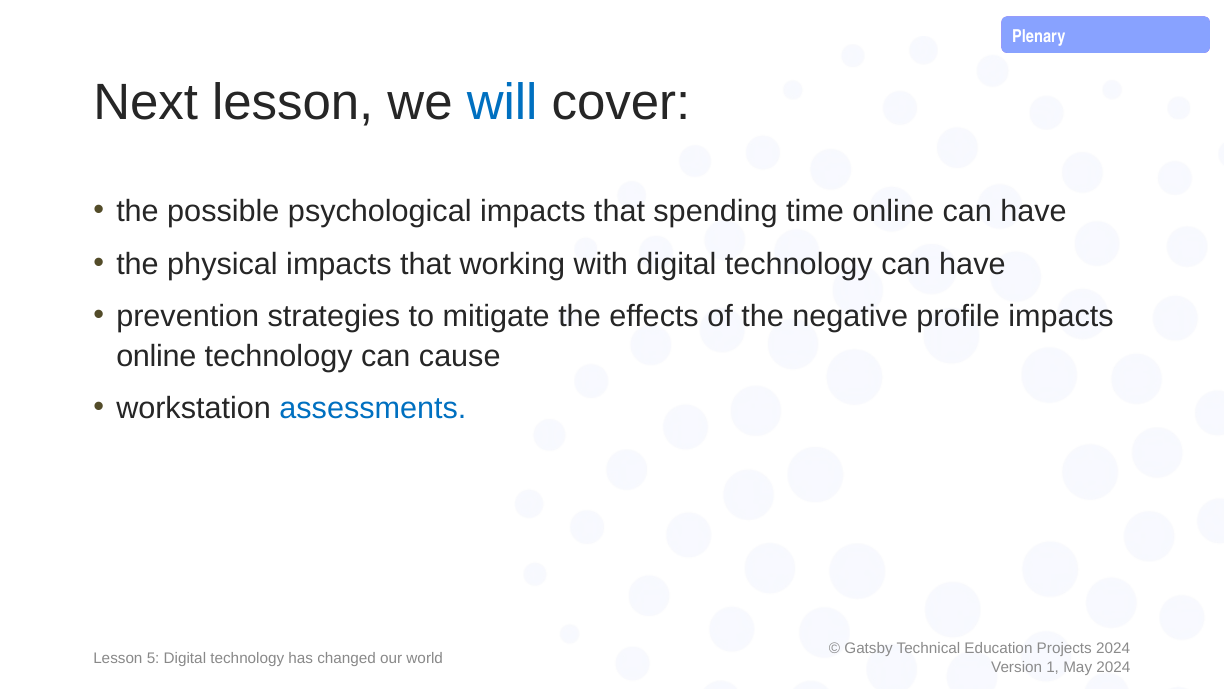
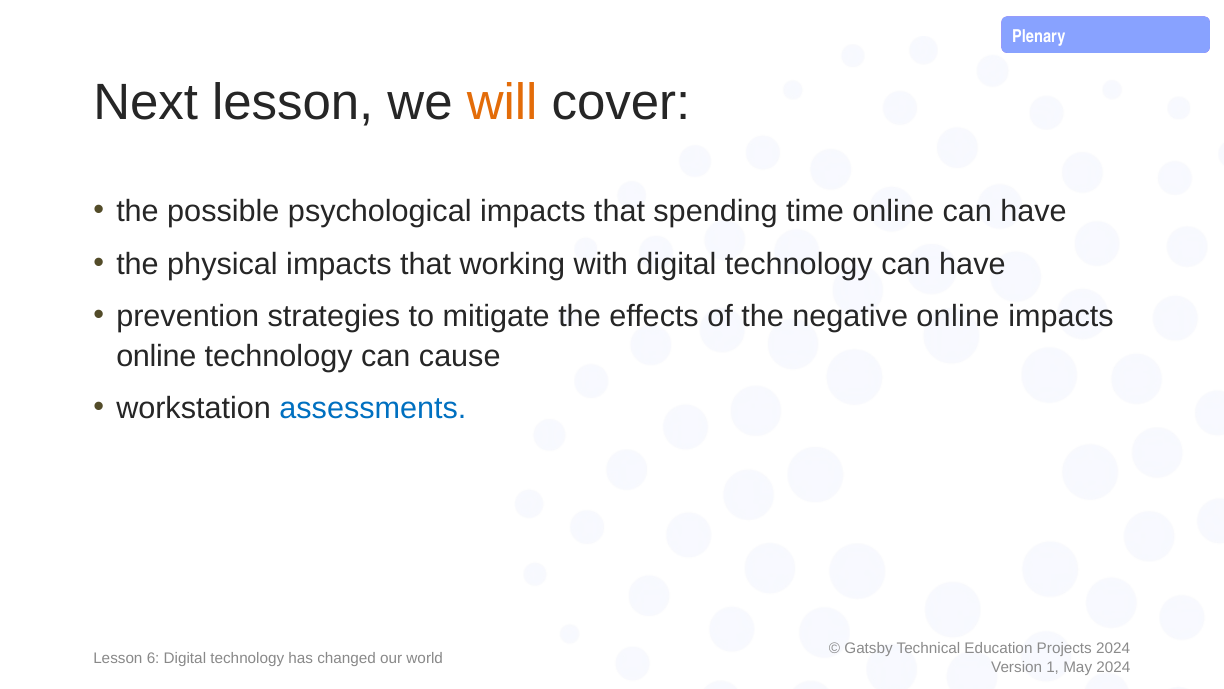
will colour: blue -> orange
negative profile: profile -> online
5: 5 -> 6
